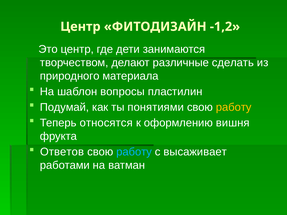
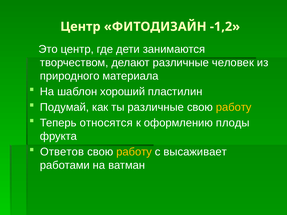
сделать: сделать -> человек
вопросы: вопросы -> хороший
ты понятиями: понятиями -> различные
вишня: вишня -> плоды
работу at (134, 152) colour: light blue -> yellow
